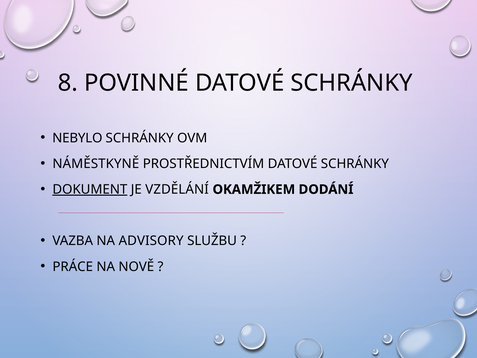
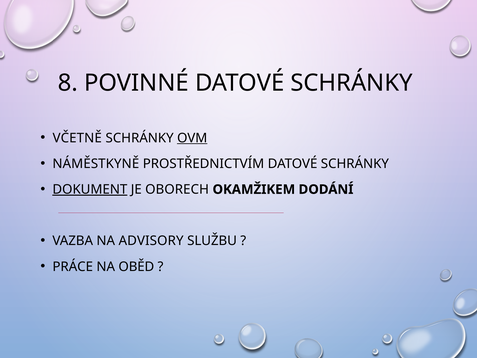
NEBYLO: NEBYLO -> VČETNĚ
OVM underline: none -> present
VZDĚLÁNÍ: VZDĚLÁNÍ -> OBORECH
NOVĚ: NOVĚ -> OBĚD
